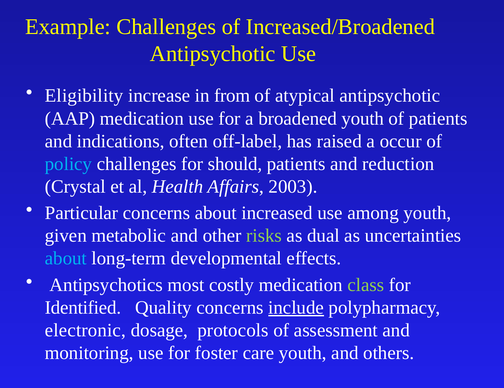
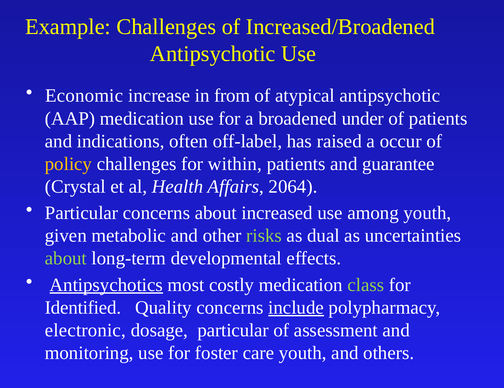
Eligibility: Eligibility -> Economic
broadened youth: youth -> under
policy colour: light blue -> yellow
should: should -> within
reduction: reduction -> guarantee
2003: 2003 -> 2064
about at (66, 258) colour: light blue -> light green
Antipsychotics underline: none -> present
dosage protocols: protocols -> particular
